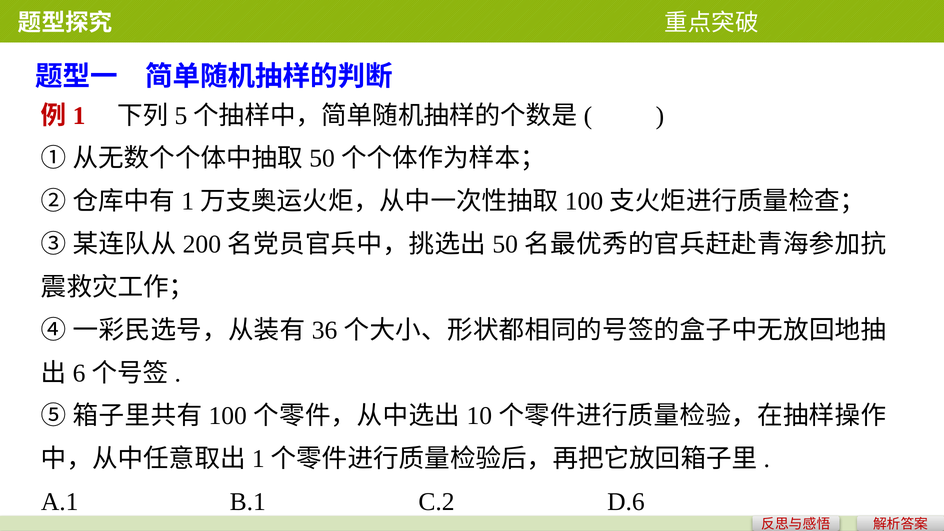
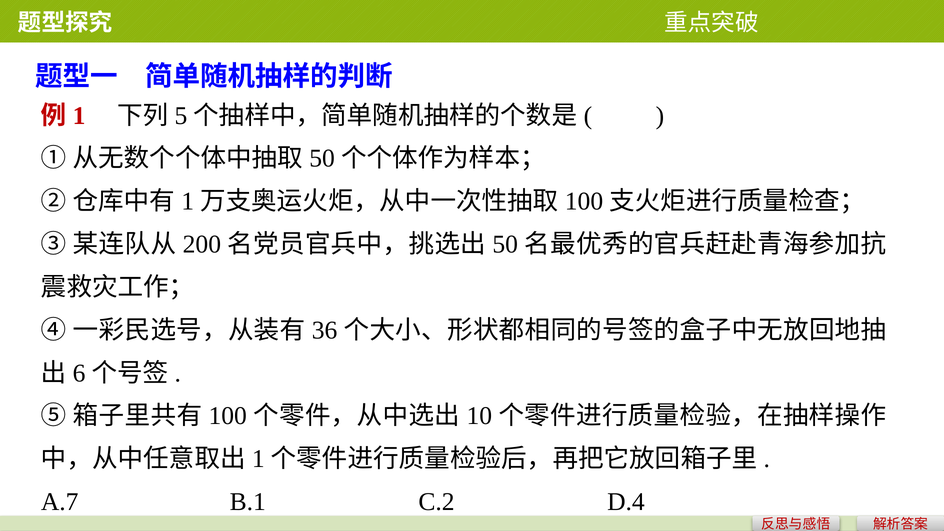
A.1: A.1 -> A.7
D.6: D.6 -> D.4
